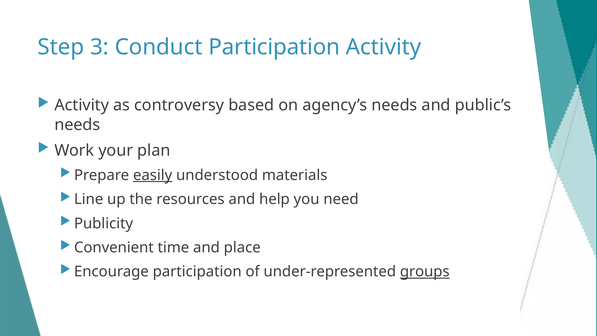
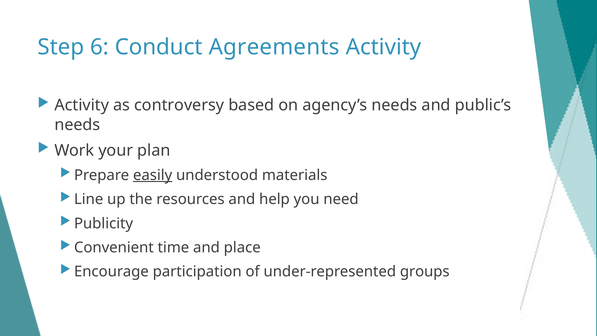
3: 3 -> 6
Conduct Participation: Participation -> Agreements
groups underline: present -> none
